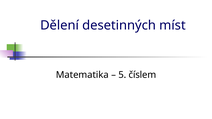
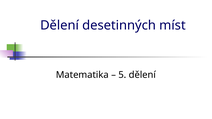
5 číslem: číslem -> dělení
